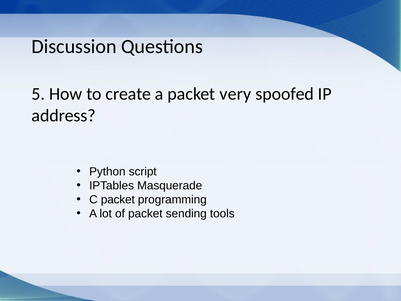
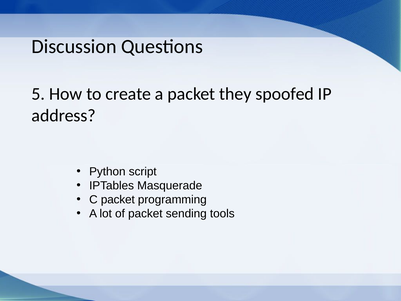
very: very -> they
